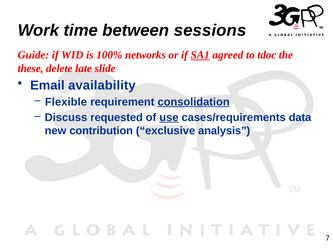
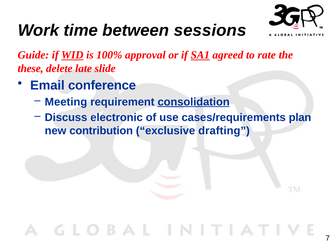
WID underline: none -> present
networks: networks -> approval
tdoc: tdoc -> rate
availability: availability -> conference
Flexible: Flexible -> Meeting
requested: requested -> electronic
use underline: present -> none
data: data -> plan
analysis: analysis -> drafting
